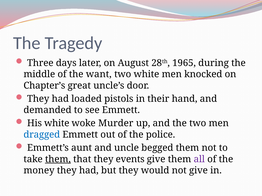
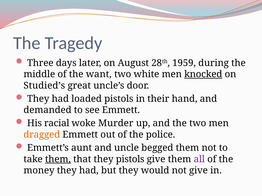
1965: 1965 -> 1959
knocked underline: none -> present
Chapter’s: Chapter’s -> Studied’s
His white: white -> racial
dragged colour: blue -> orange
they events: events -> pistols
